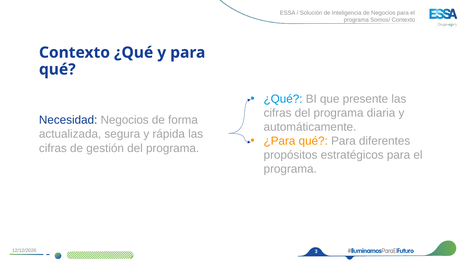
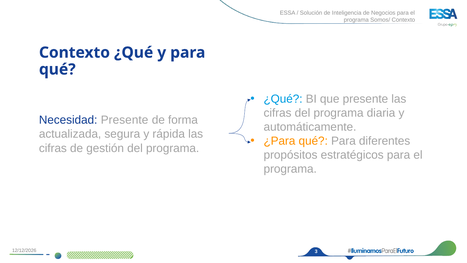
Necesidad Negocios: Negocios -> Presente
